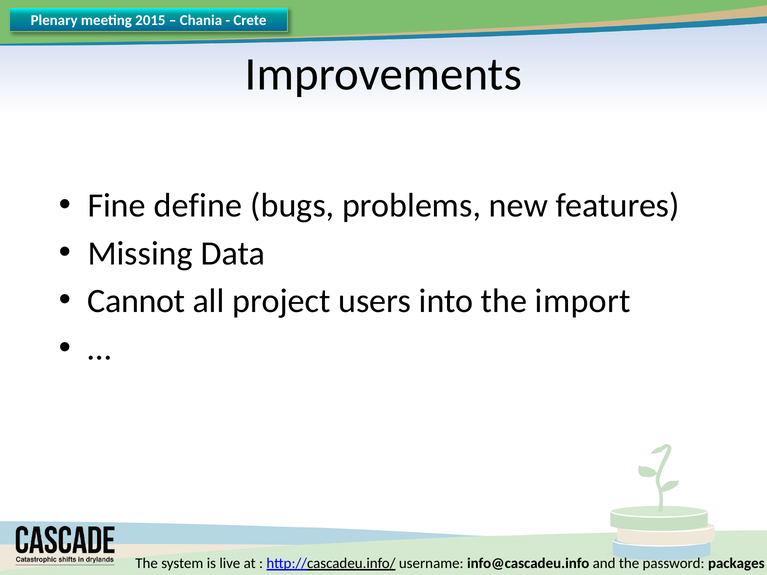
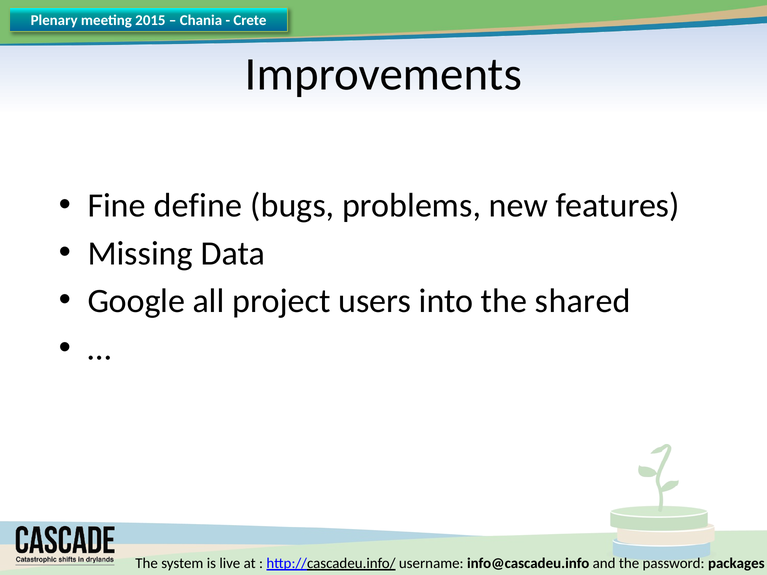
Cannot: Cannot -> Google
import: import -> shared
